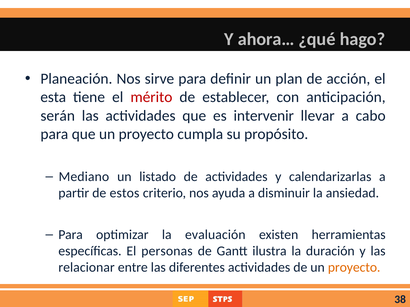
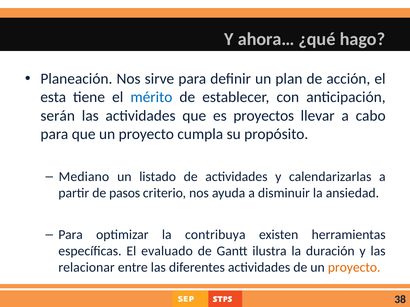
mérito colour: red -> blue
intervenir: intervenir -> proyectos
estos: estos -> pasos
evaluación: evaluación -> contribuya
personas: personas -> evaluado
